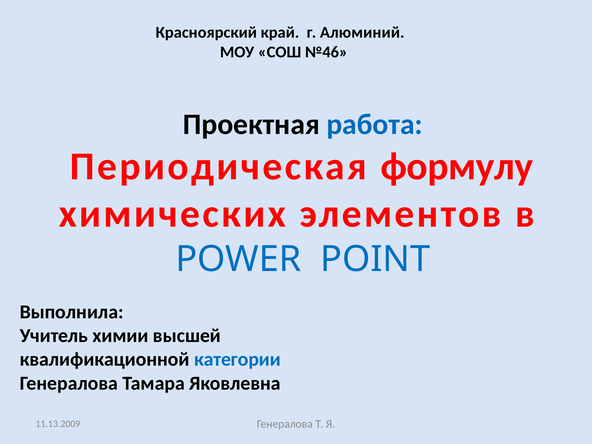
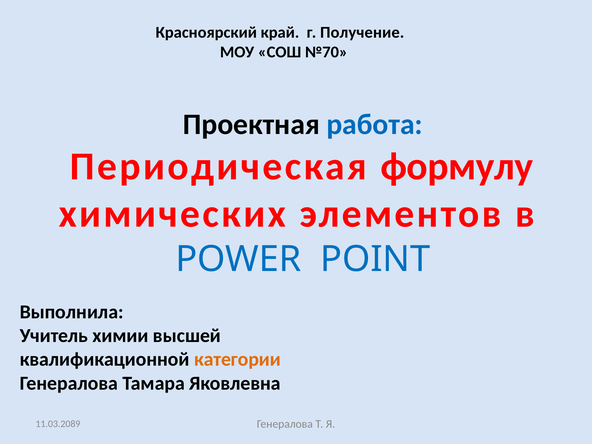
Алюминий: Алюминий -> Получение
№46: №46 -> №70
категории colour: blue -> orange
11.13.2009: 11.13.2009 -> 11.03.2089
